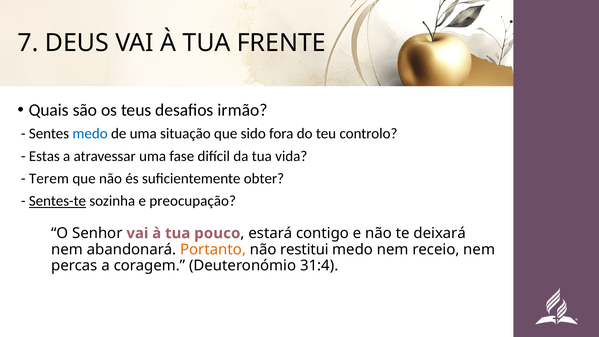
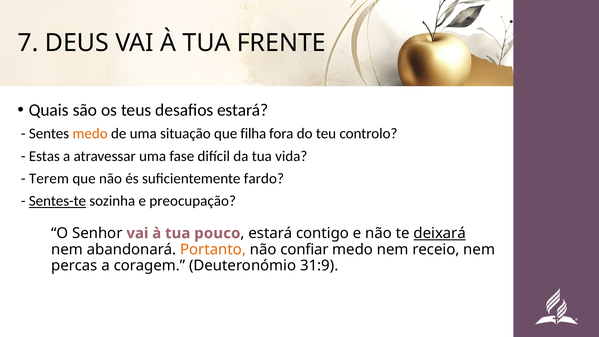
desafios irmão: irmão -> estará
medo at (90, 134) colour: blue -> orange
sido: sido -> filha
obter: obter -> fardo
deixará underline: none -> present
restitui: restitui -> confiar
31:4: 31:4 -> 31:9
